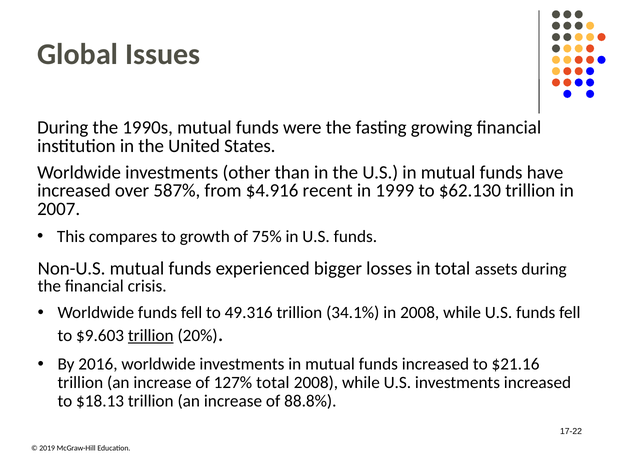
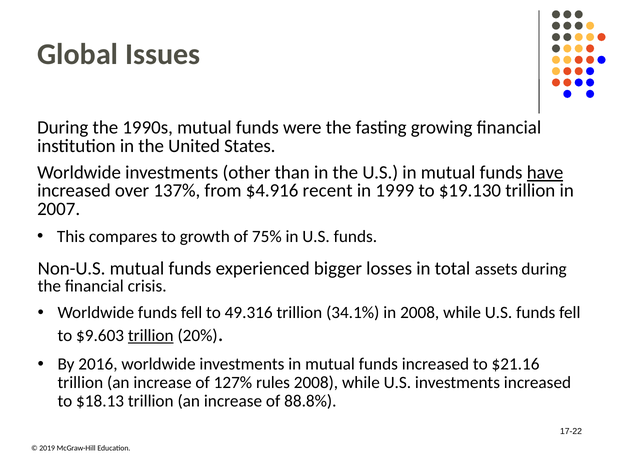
have underline: none -> present
587%: 587% -> 137%
$62.130: $62.130 -> $19.130
127% total: total -> rules
